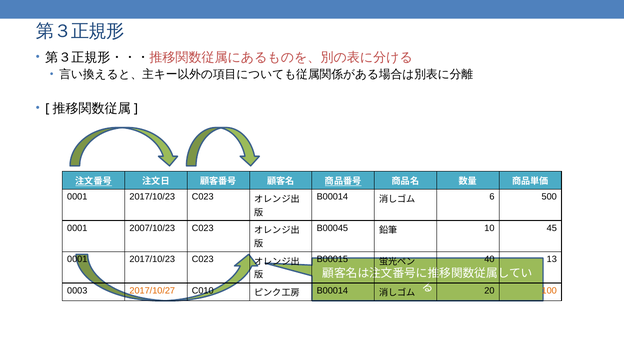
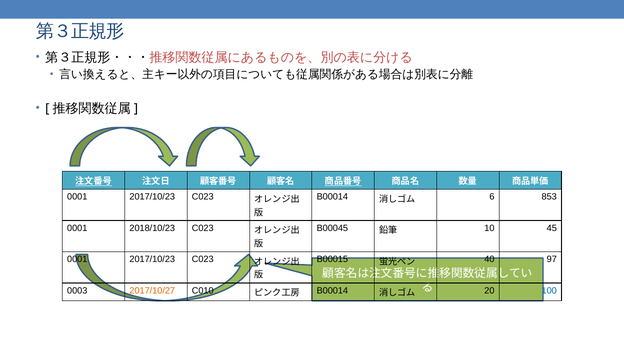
500: 500 -> 853
2007/10/23: 2007/10/23 -> 2018/10/23
13: 13 -> 97
100 colour: orange -> blue
